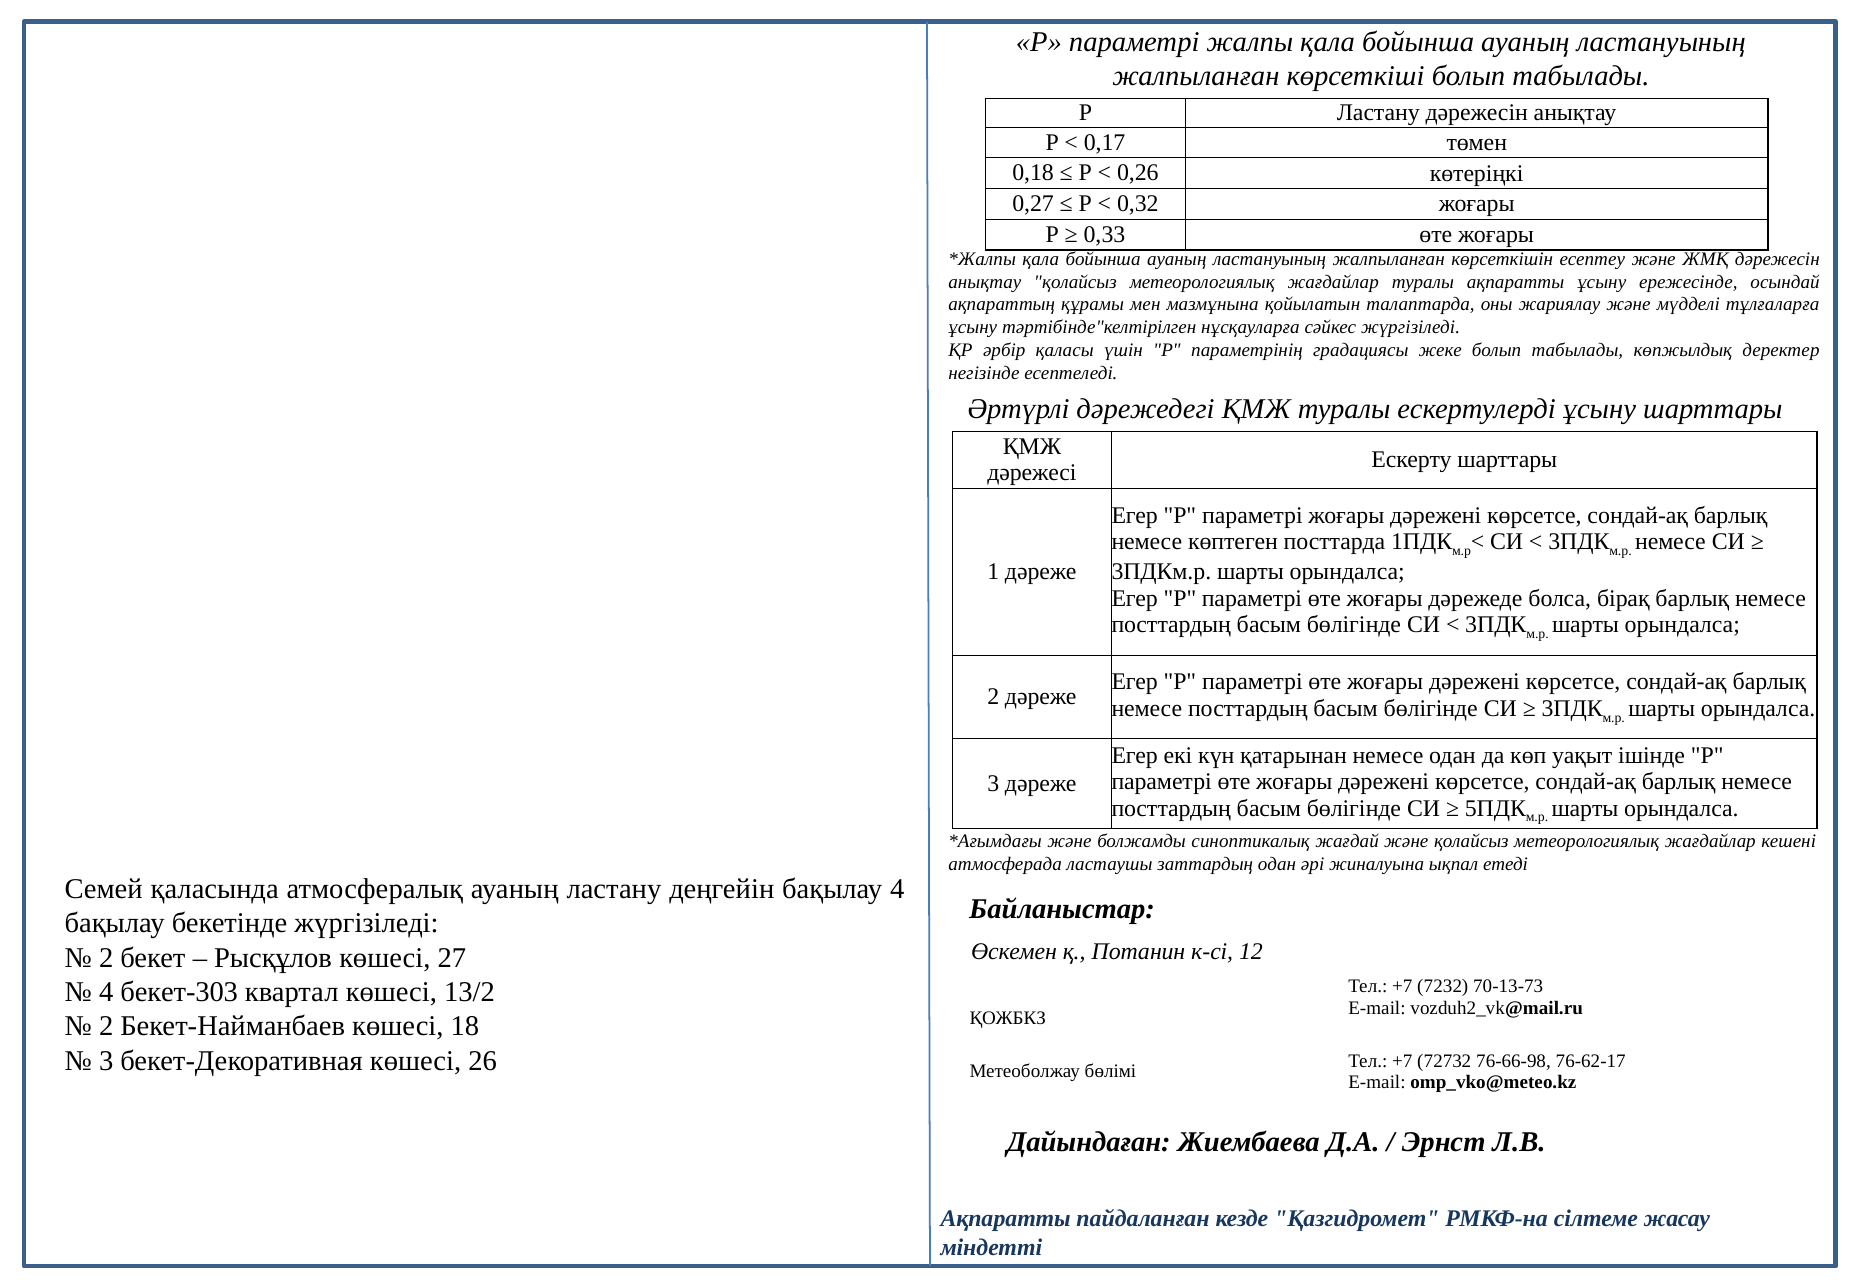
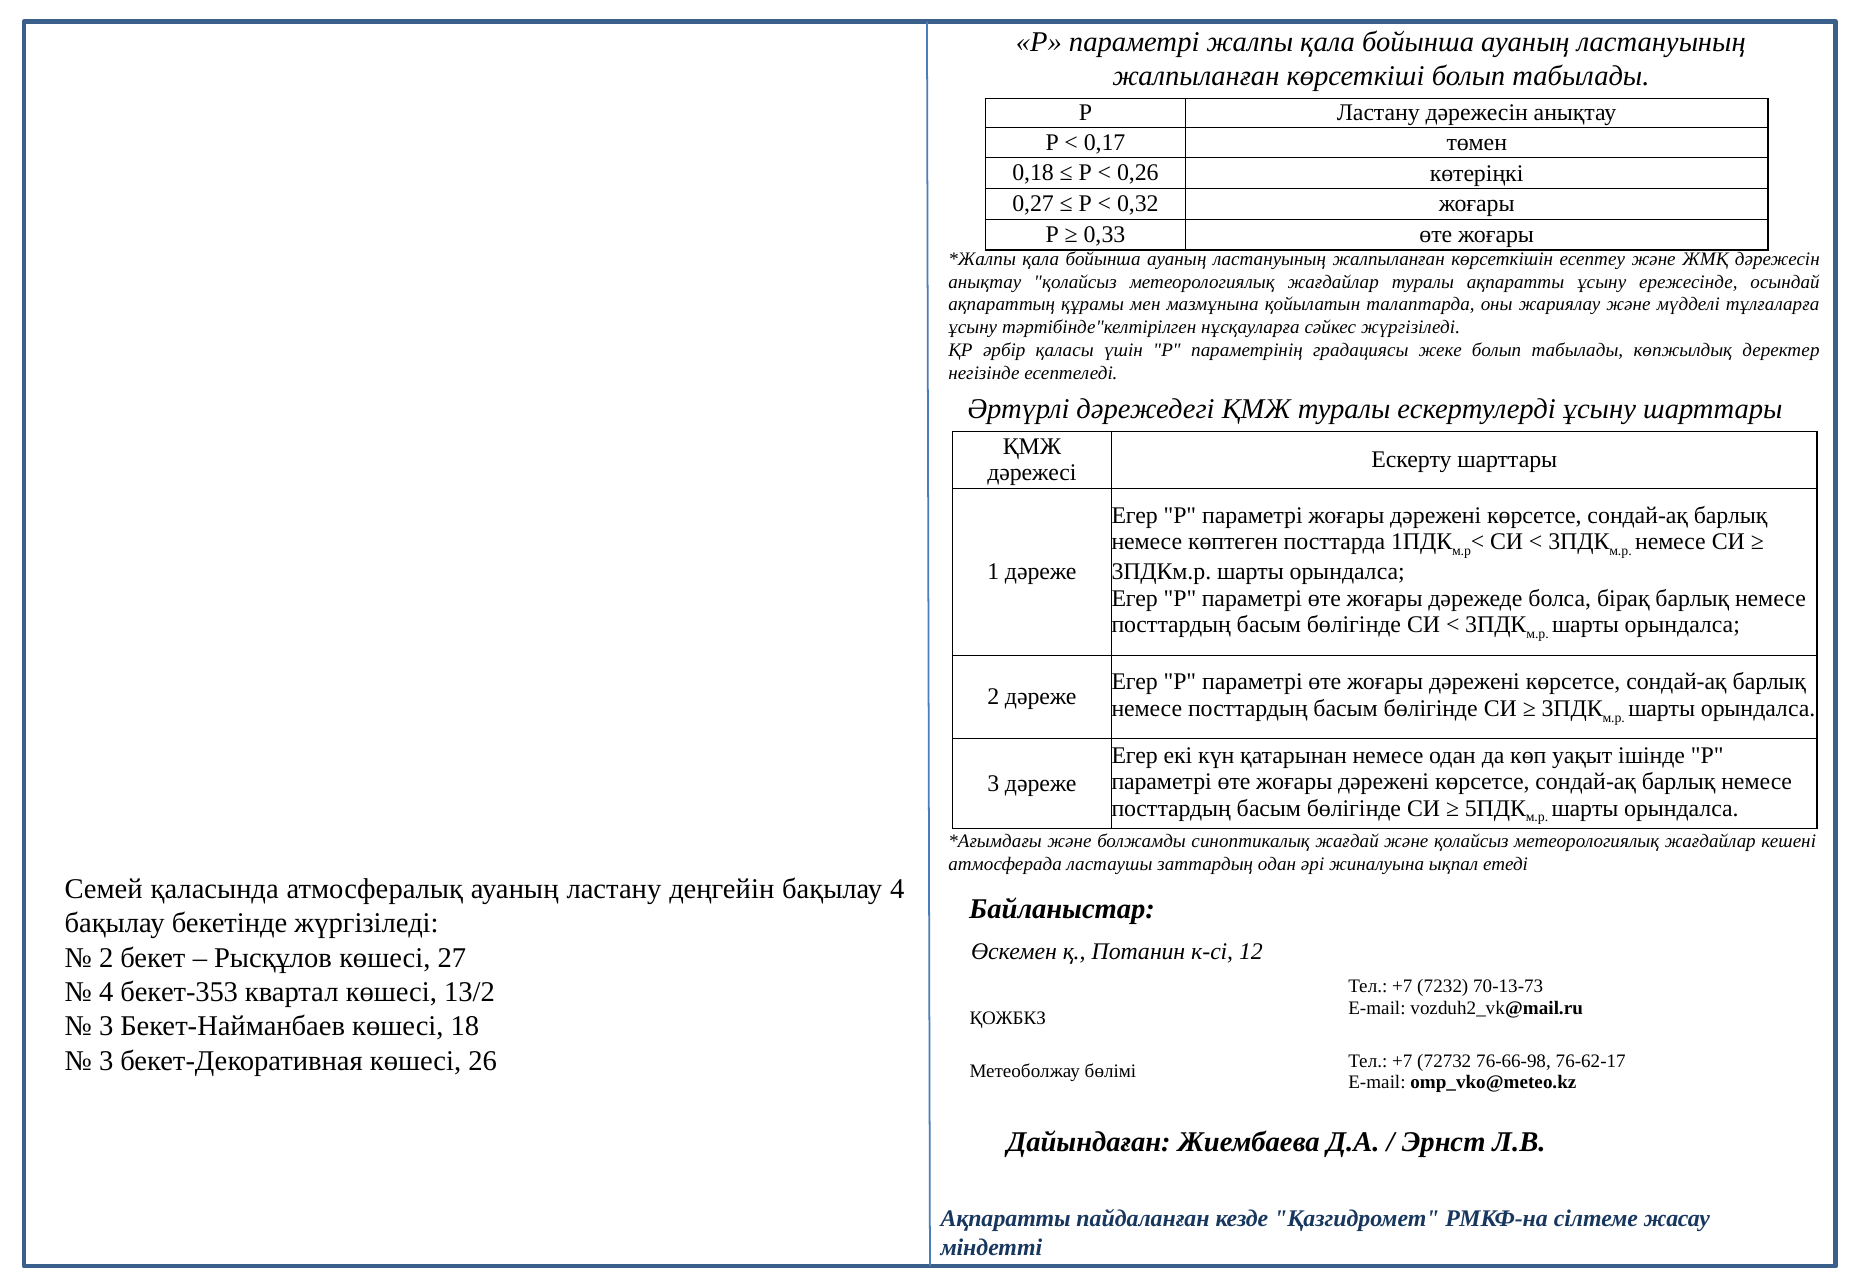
бекет-303: бекет-303 -> бекет-353
2 at (106, 1026): 2 -> 3
